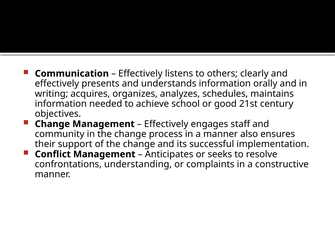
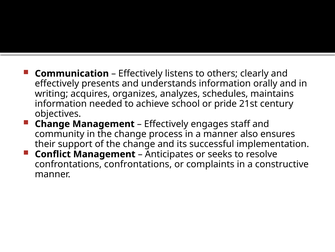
good: good -> pride
confrontations understanding: understanding -> confrontations
